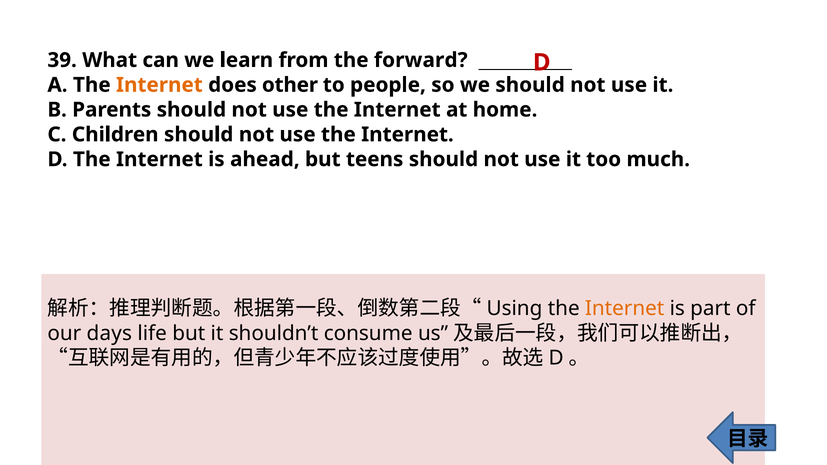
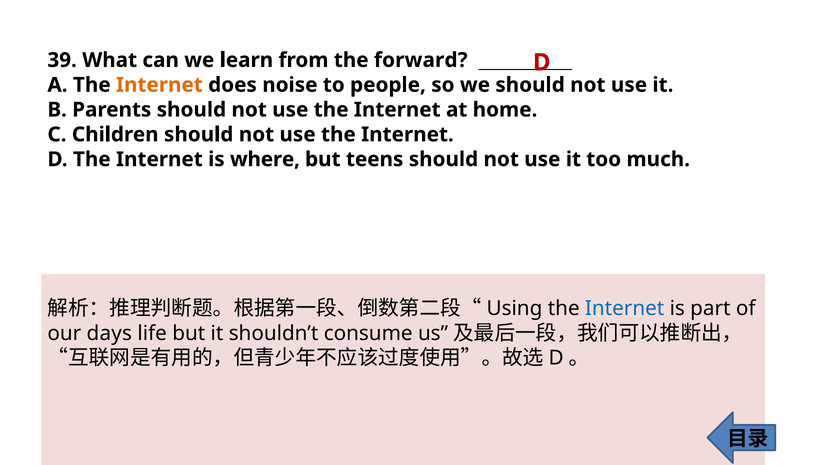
other: other -> noise
ahead: ahead -> where
Internet at (625, 309) colour: orange -> blue
